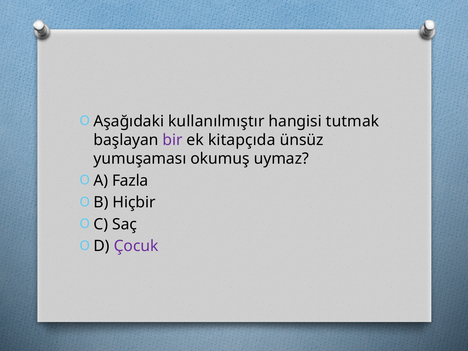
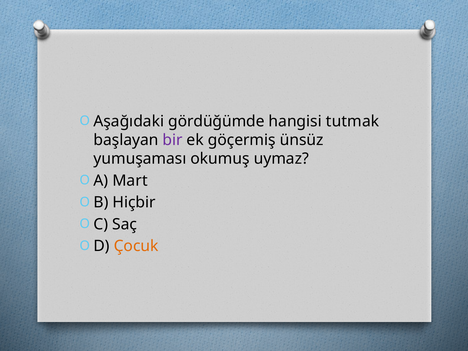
kullanılmıştır: kullanılmıştır -> gördüğümde
kitapçıda: kitapçıda -> göçermiş
Fazla: Fazla -> Mart
Çocuk colour: purple -> orange
